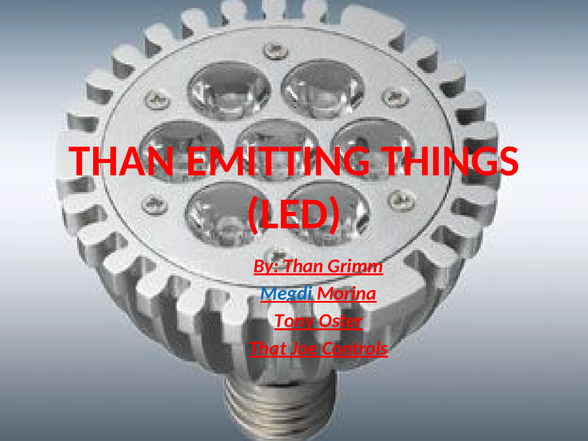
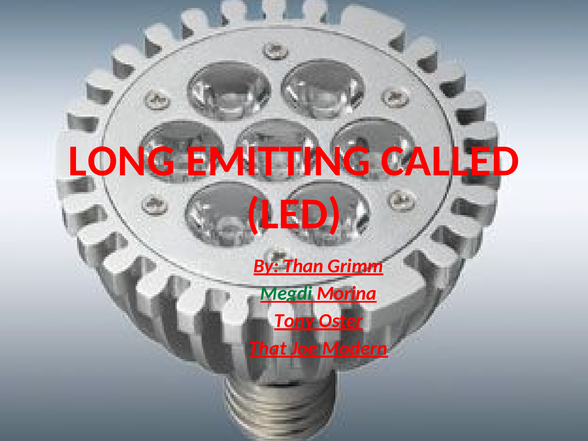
THAN at (122, 161): THAN -> LONG
THINGS: THINGS -> CALLED
Megdi colour: blue -> green
Controls: Controls -> Modern
